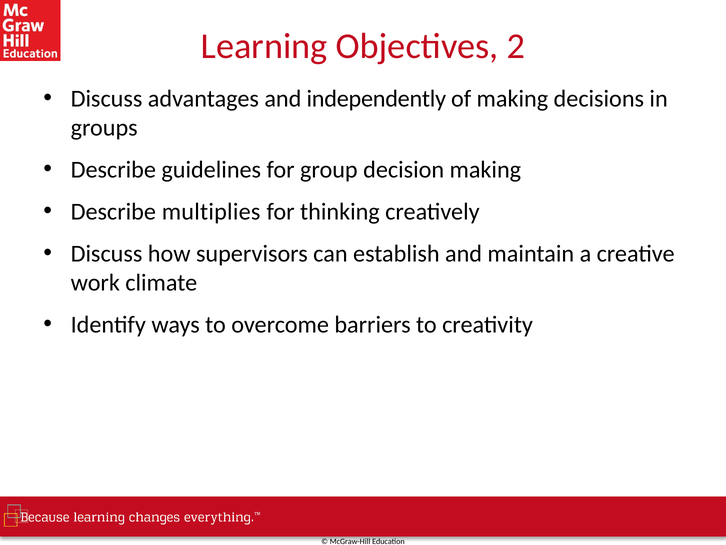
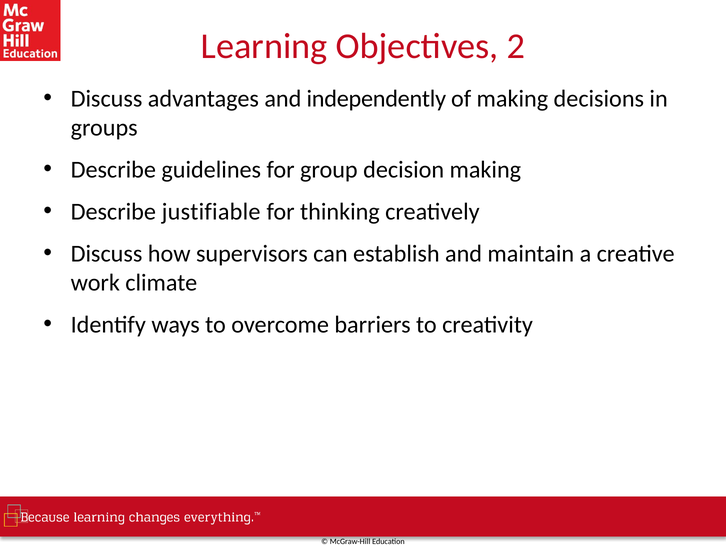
multiplies: multiplies -> justifiable
